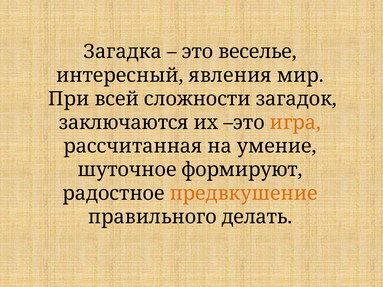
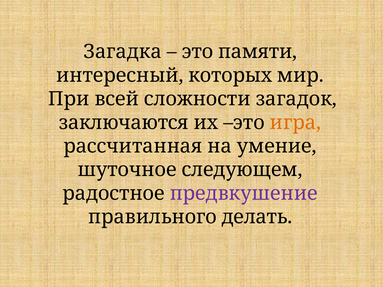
веселье: веселье -> памяти
явления: явления -> которых
формируют: формируют -> следующем
предвкушение colour: orange -> purple
